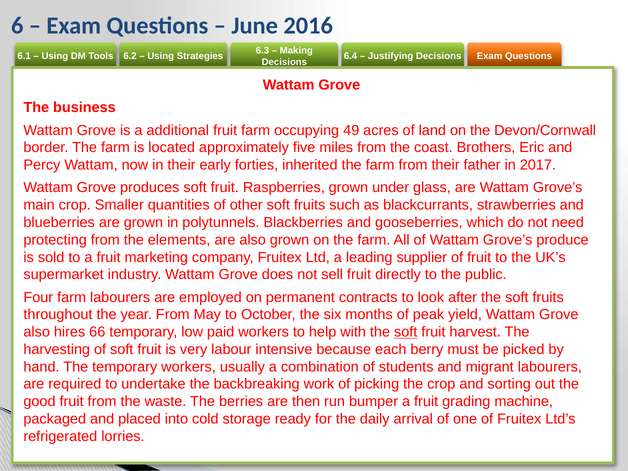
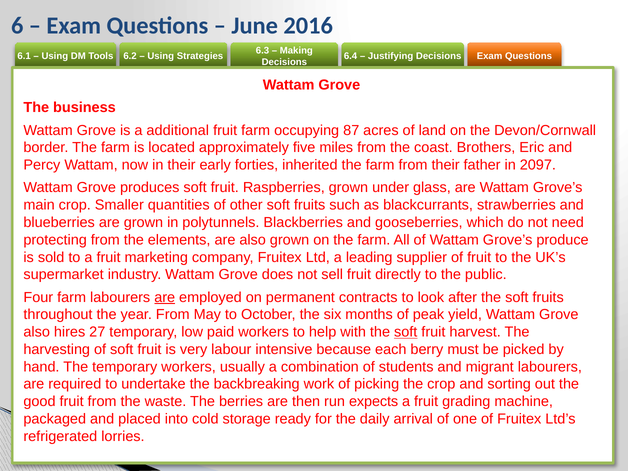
49: 49 -> 87
2017: 2017 -> 2097
are at (165, 297) underline: none -> present
66: 66 -> 27
bumper: bumper -> expects
